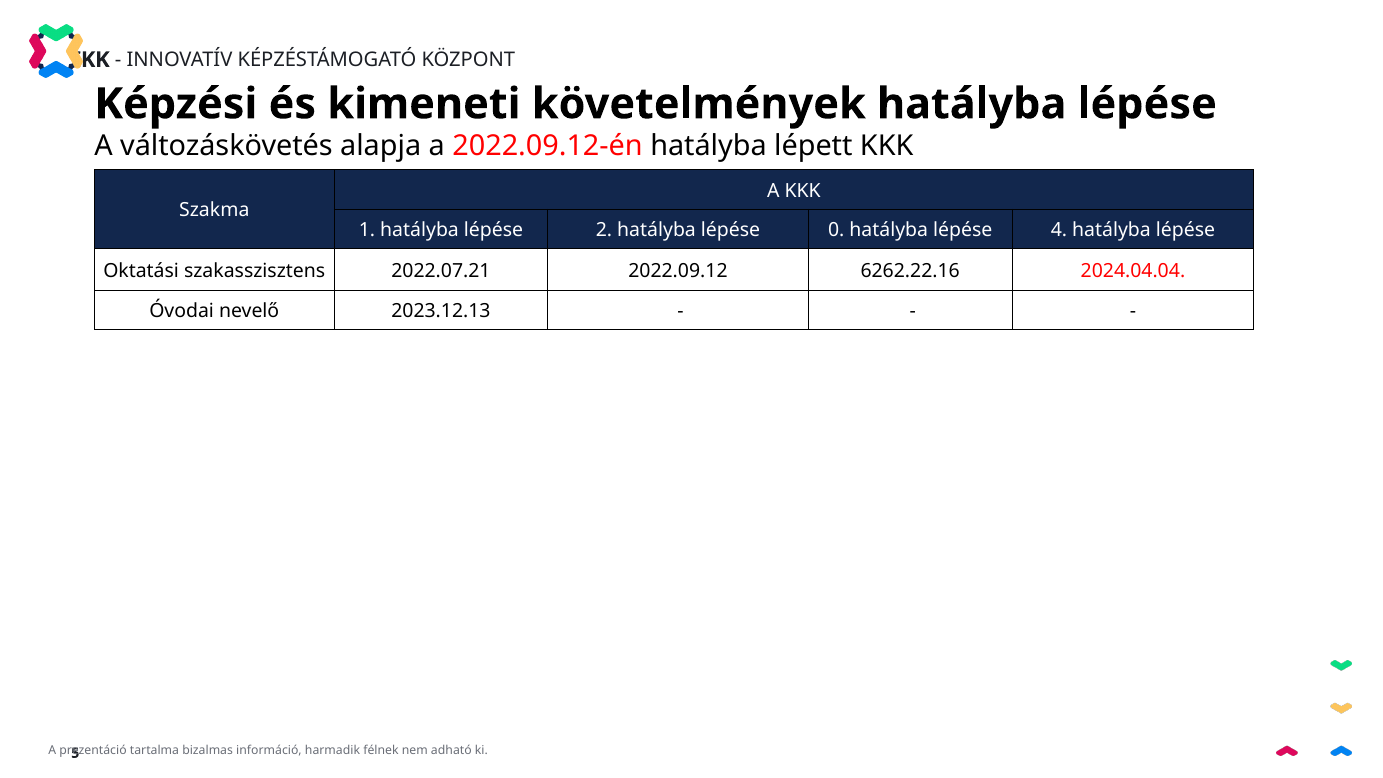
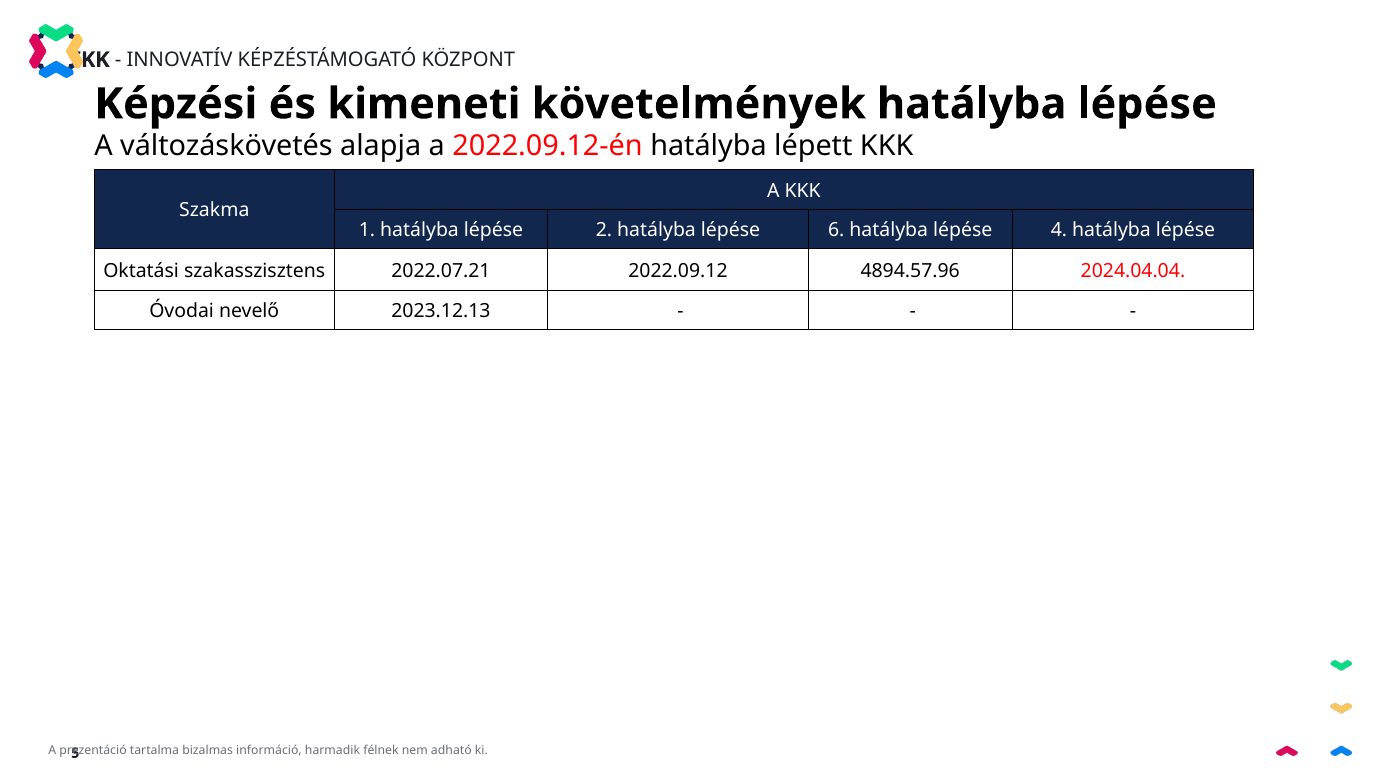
0: 0 -> 6
6262.22.16: 6262.22.16 -> 4894.57.96
